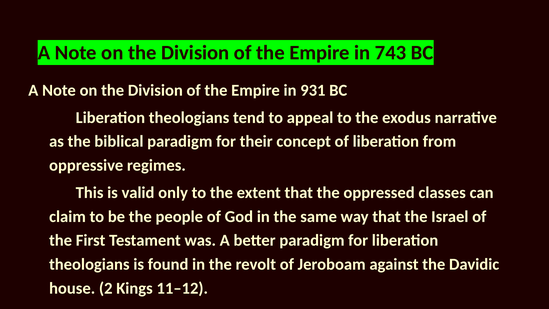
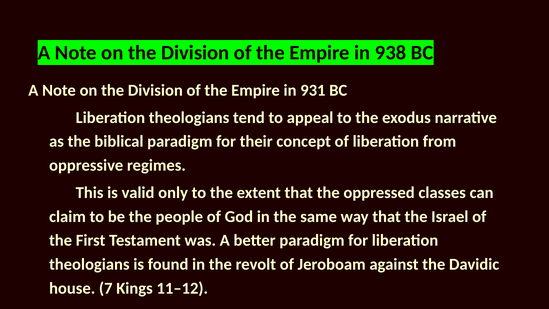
743: 743 -> 938
2: 2 -> 7
